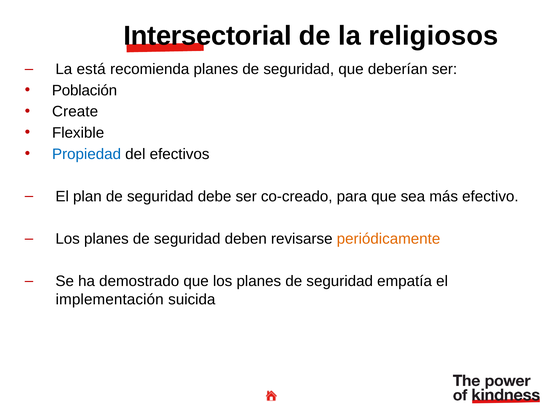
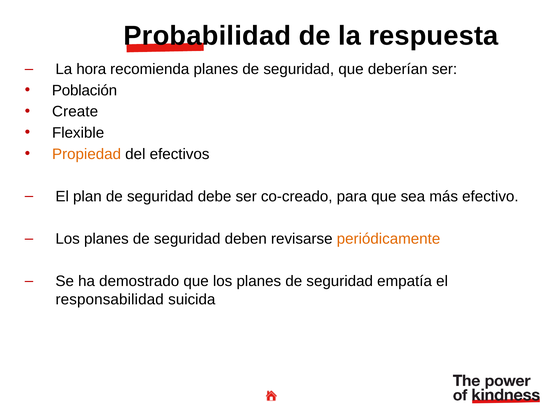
Intersectorial: Intersectorial -> Probabilidad
religiosos: religiosos -> respuesta
está: está -> hora
Propiedad colour: blue -> orange
implementación: implementación -> responsabilidad
